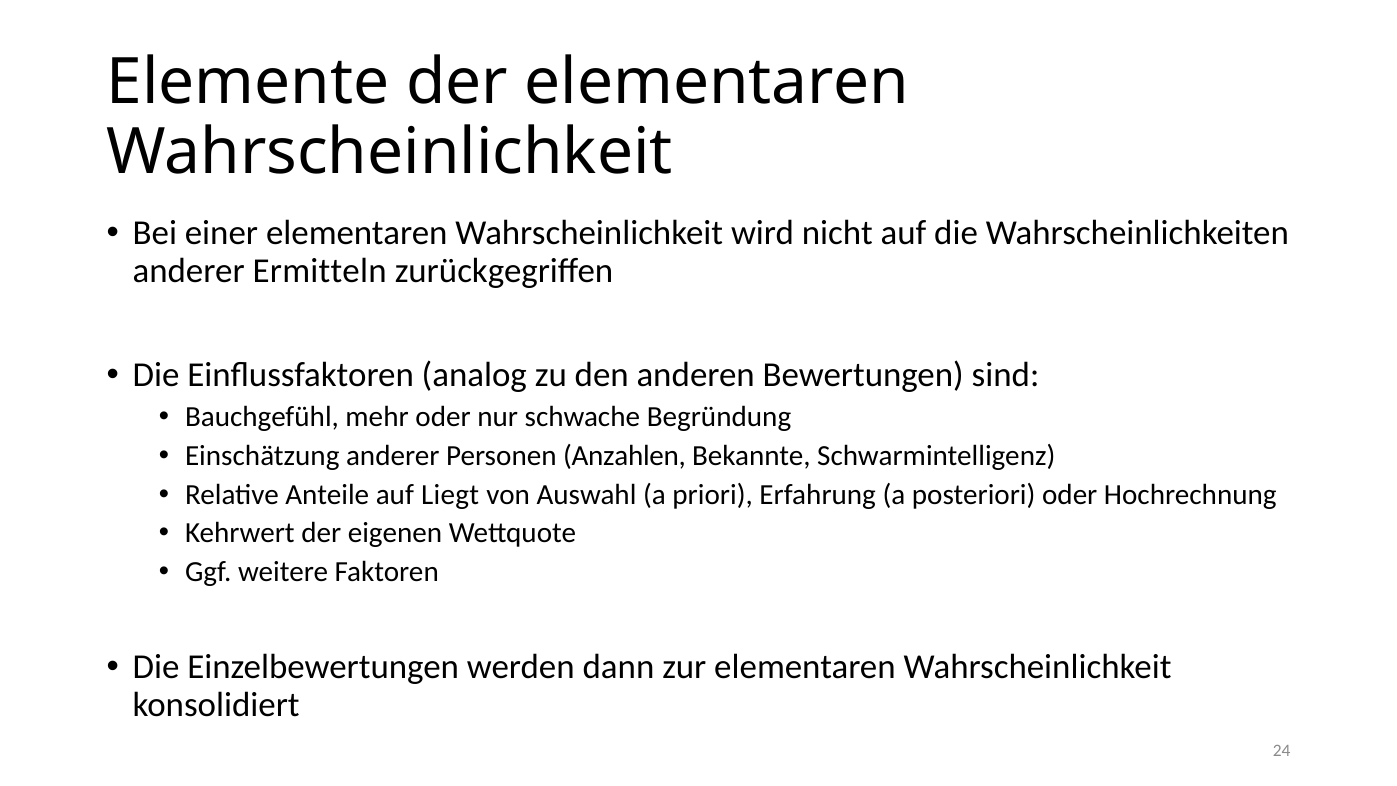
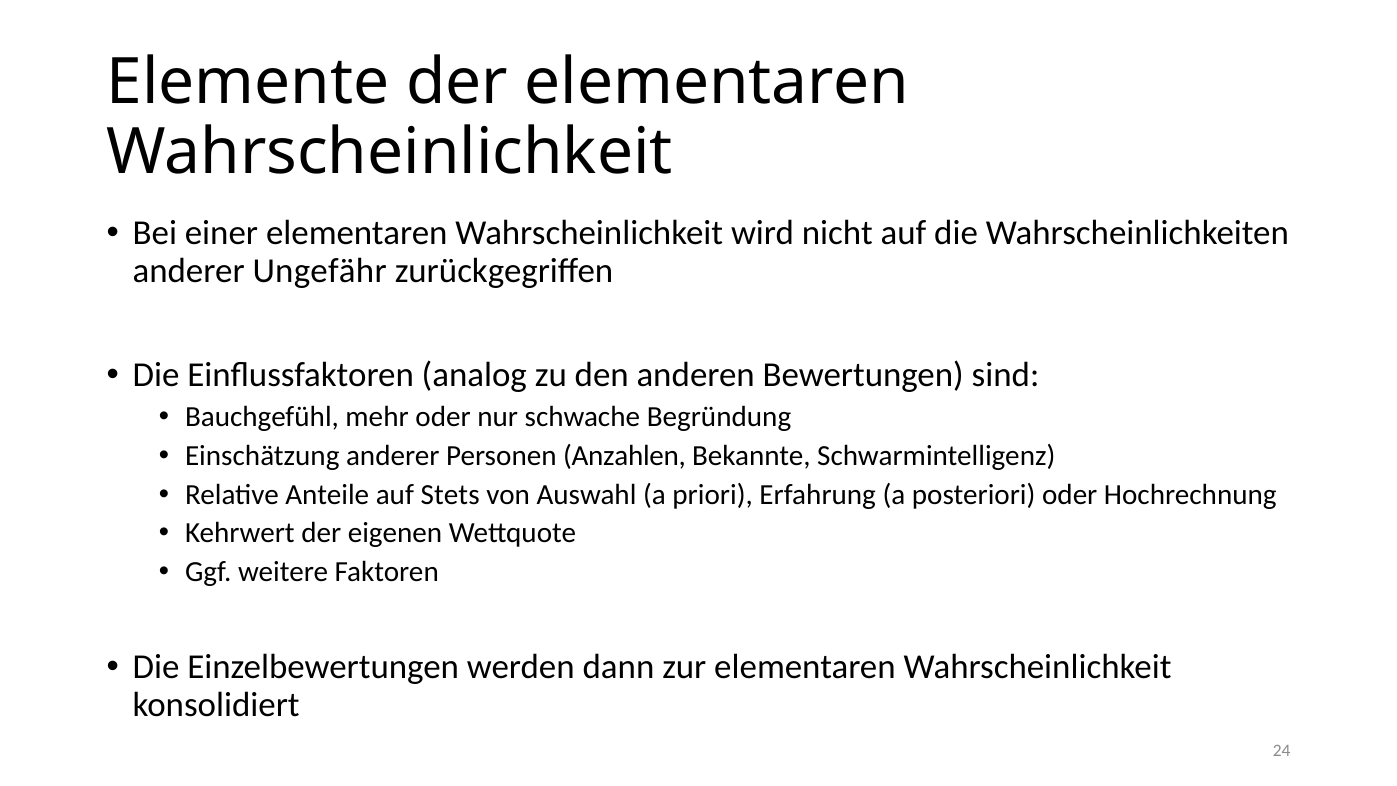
Ermitteln: Ermitteln -> Ungefähr
Liegt: Liegt -> Stets
